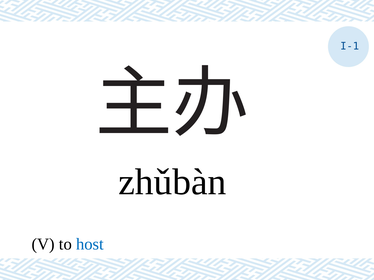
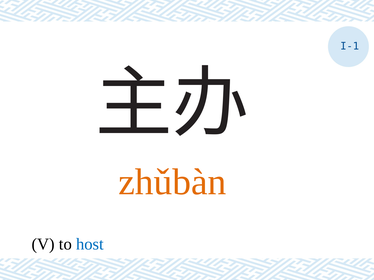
zhǔbàn colour: black -> orange
